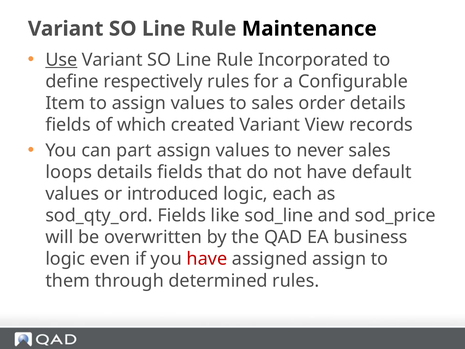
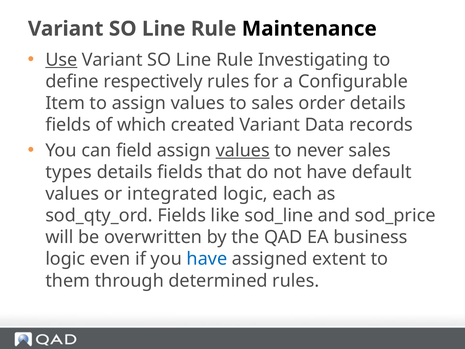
Incorporated: Incorporated -> Investigating
View: View -> Data
part: part -> field
values at (243, 150) underline: none -> present
loops: loops -> types
introduced: introduced -> integrated
have at (207, 259) colour: red -> blue
assigned assign: assign -> extent
